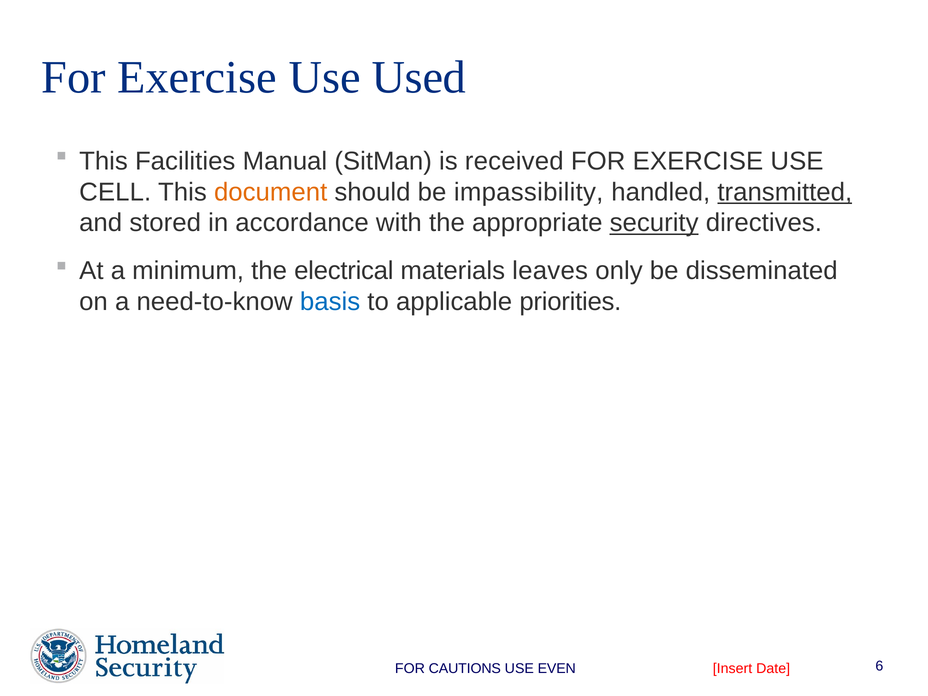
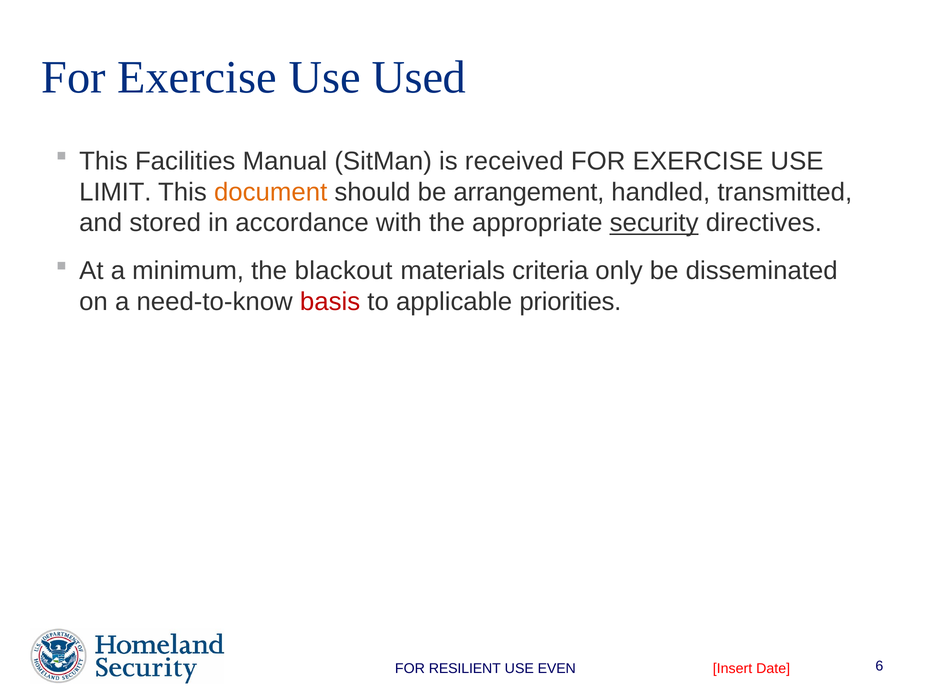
CELL: CELL -> LIMIT
impassibility: impassibility -> arrangement
transmitted underline: present -> none
electrical: electrical -> blackout
leaves: leaves -> criteria
basis colour: blue -> red
CAUTIONS: CAUTIONS -> RESILIENT
